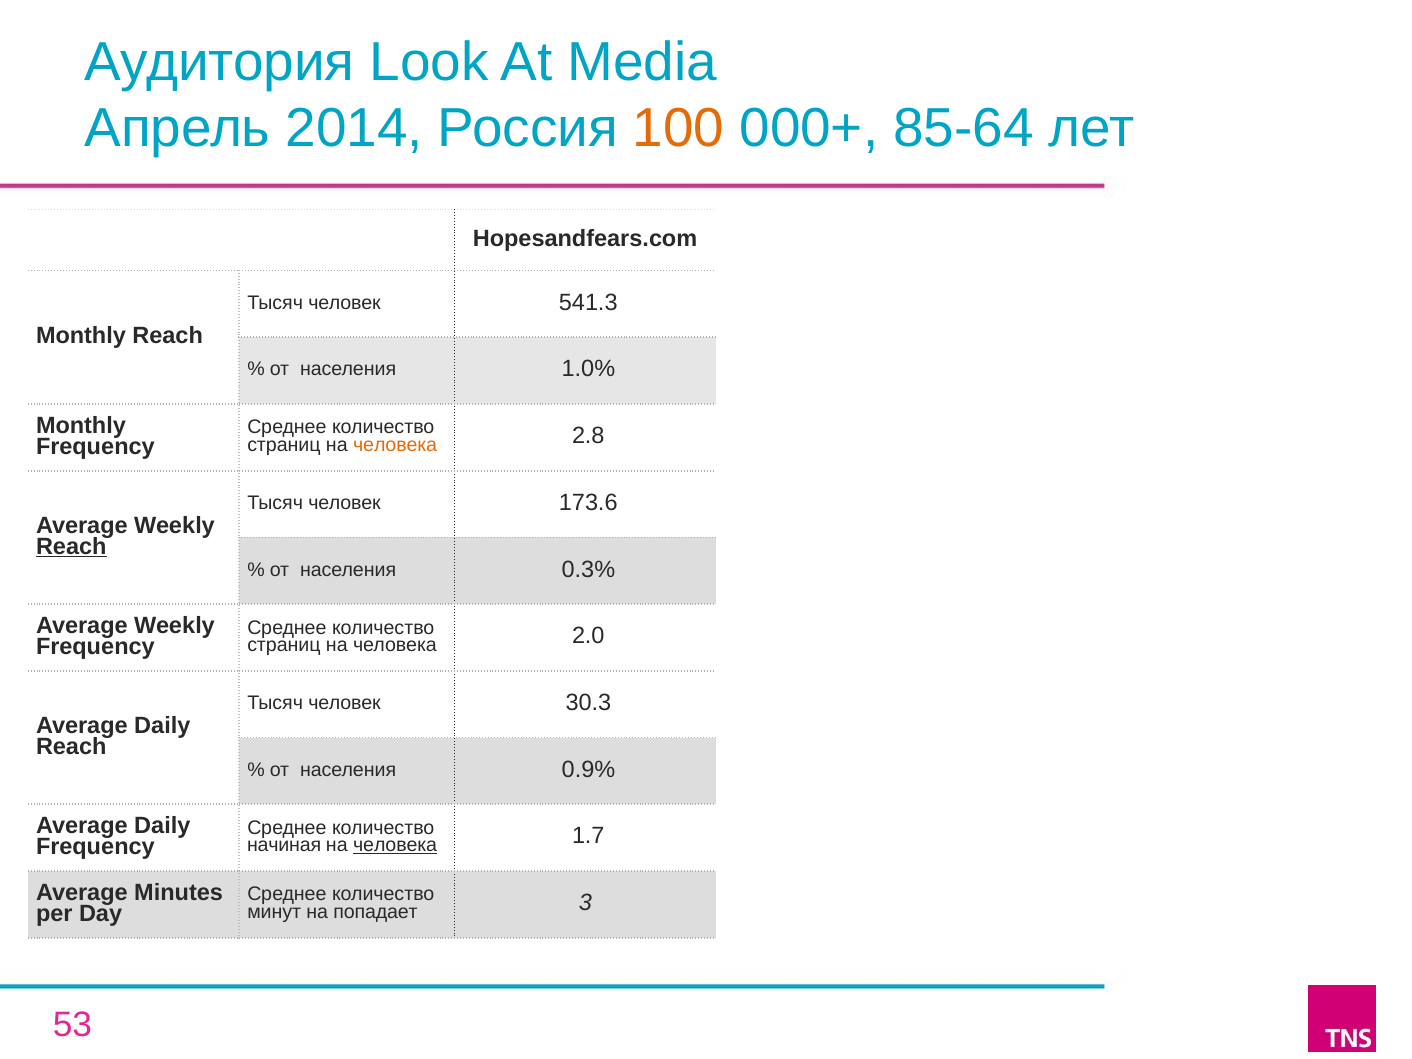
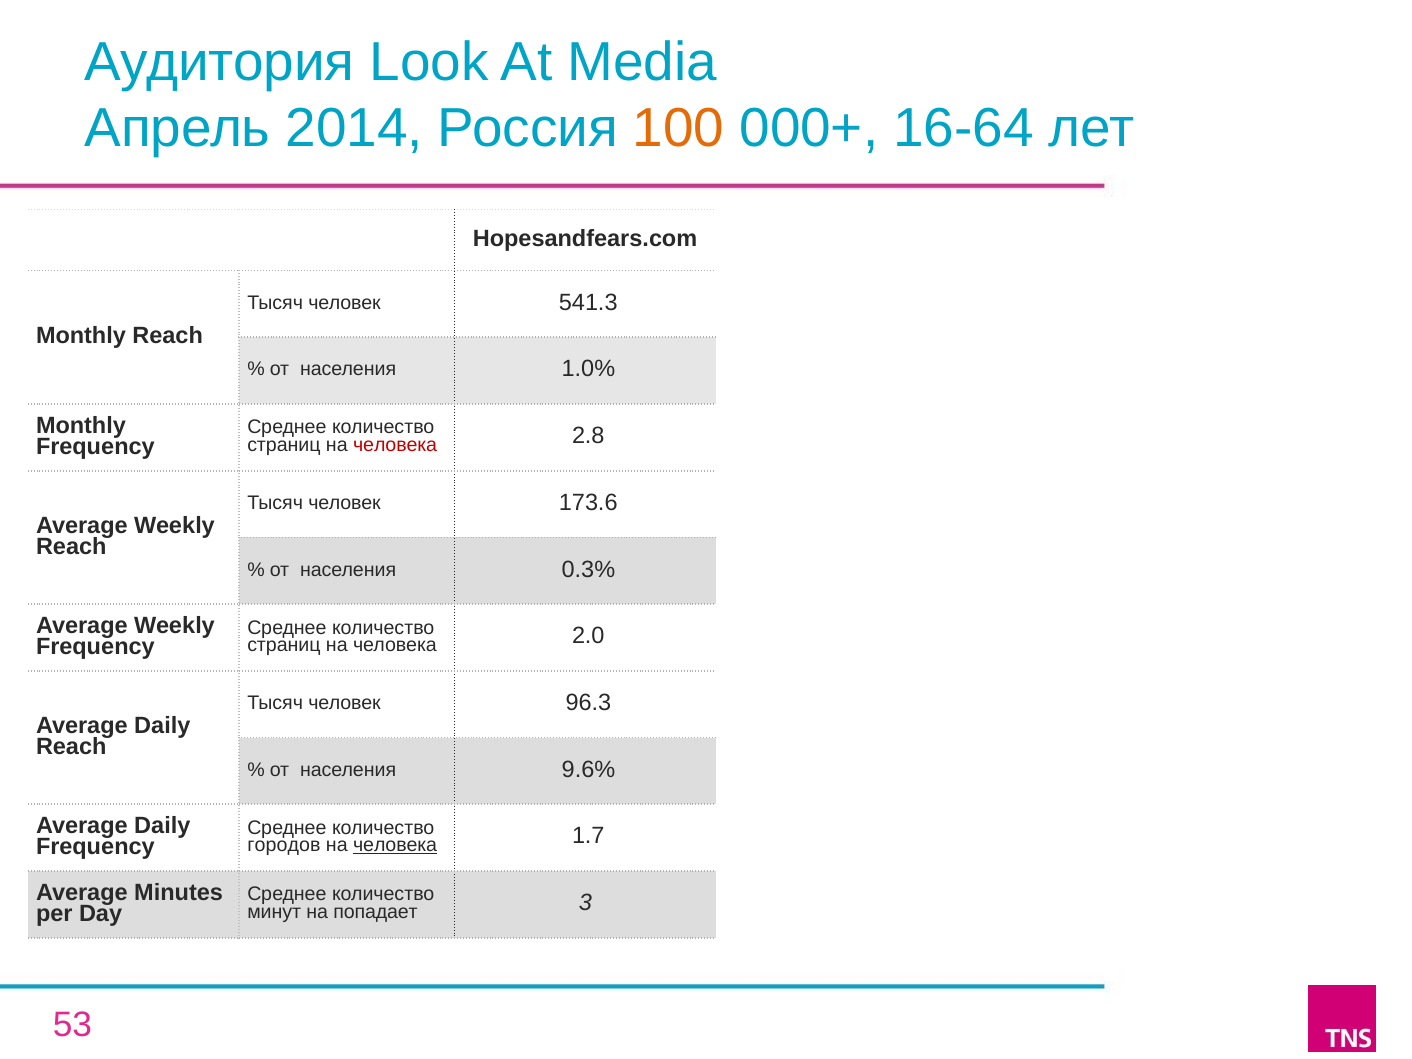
85-64: 85-64 -> 16-64
человека at (395, 445) colour: orange -> red
Reach at (71, 547) underline: present -> none
30.3: 30.3 -> 96.3
0.9%: 0.9% -> 9.6%
начиная: начиная -> городов
